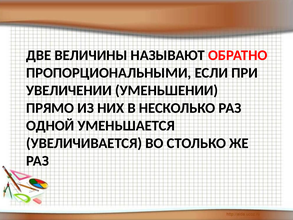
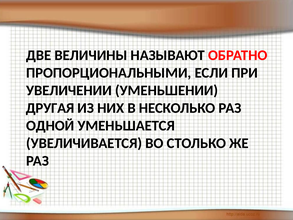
ПРЯМО: ПРЯМО -> ДРУГАЯ
